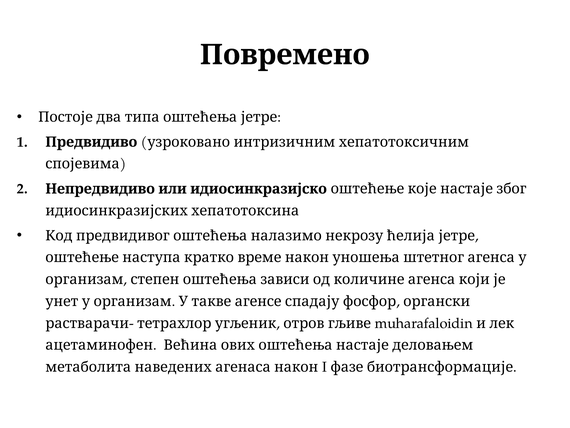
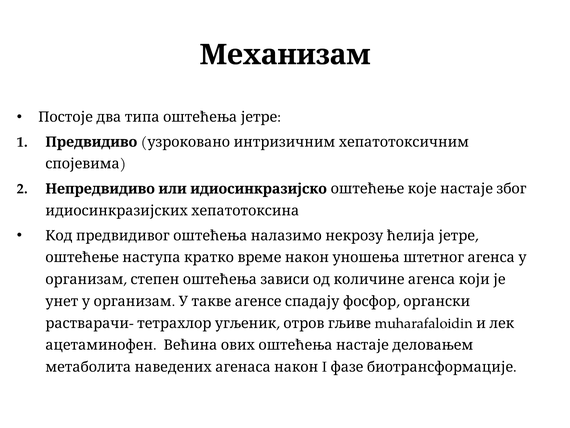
Повремено: Повремено -> Механизам
